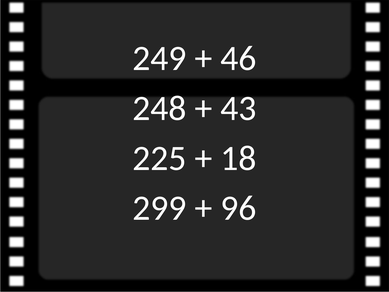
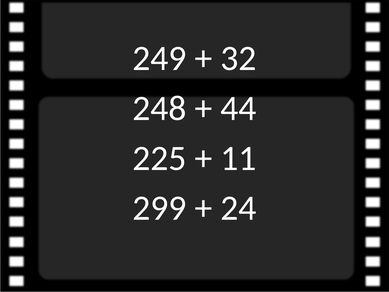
46: 46 -> 32
43: 43 -> 44
18: 18 -> 11
96: 96 -> 24
